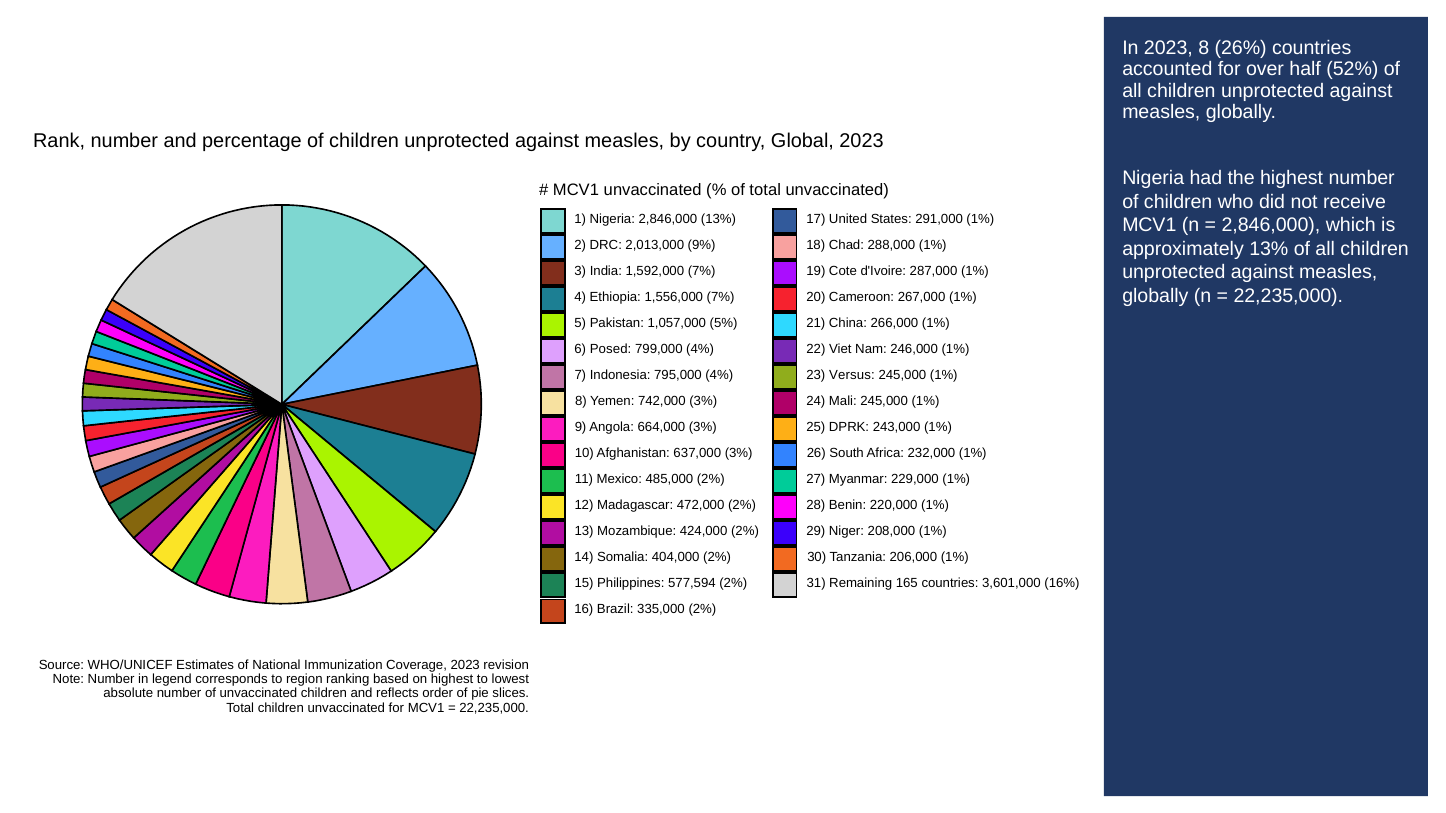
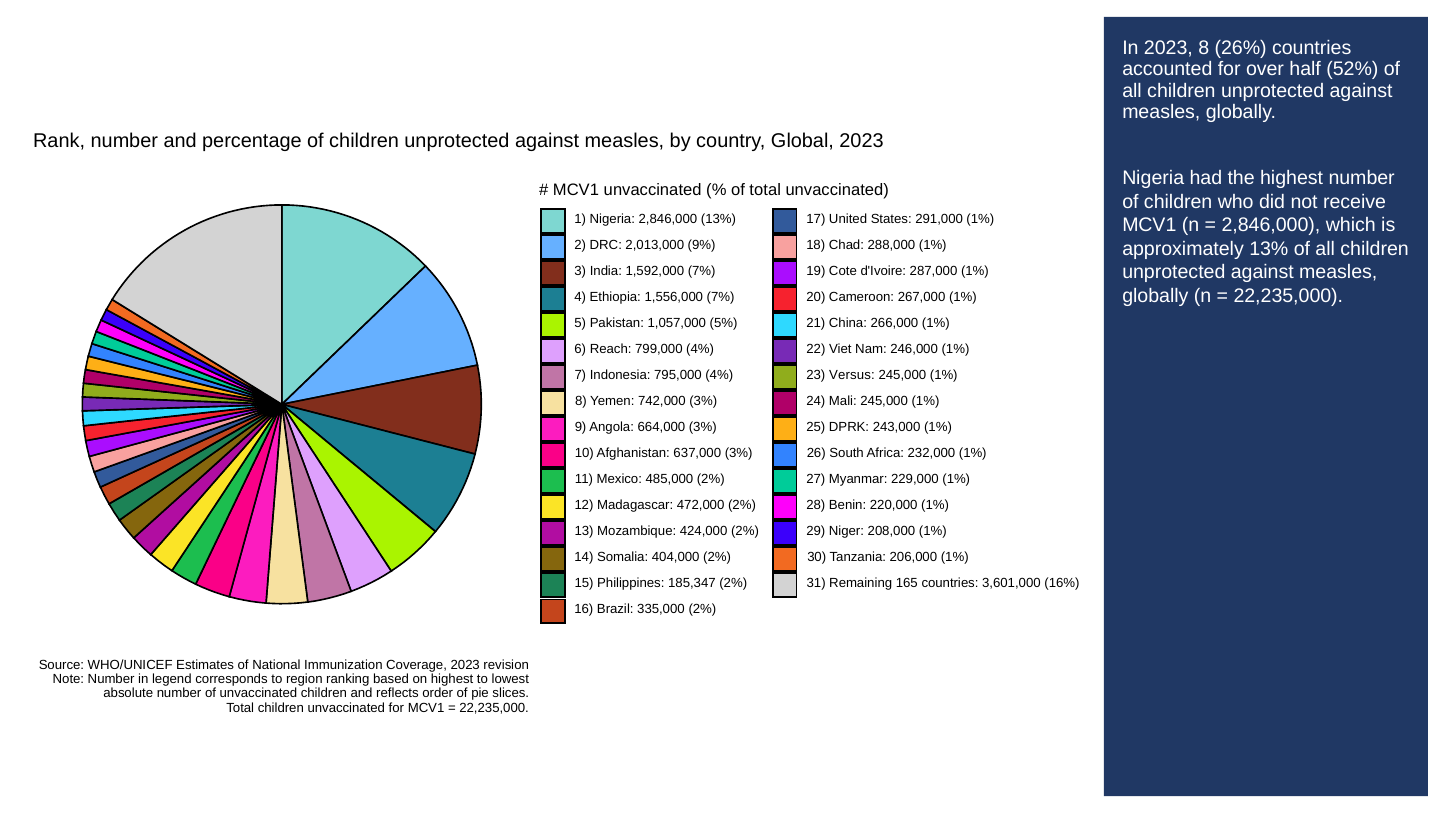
Posed: Posed -> Reach
577,594: 577,594 -> 185,347
